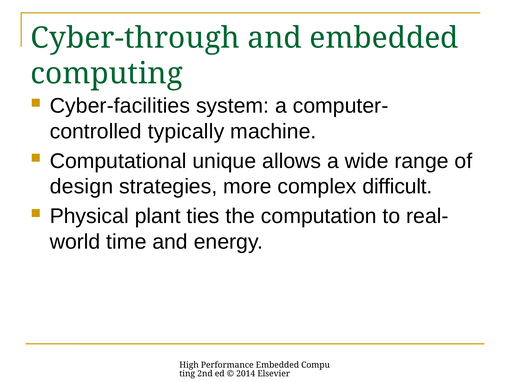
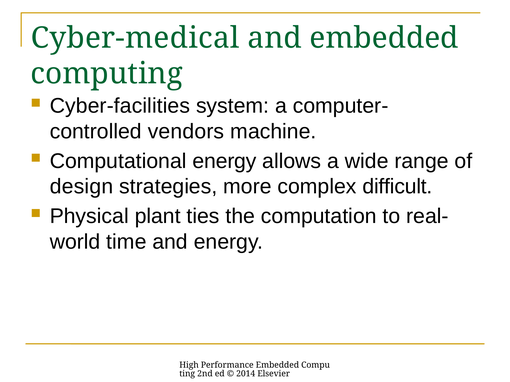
Cyber-through: Cyber-through -> Cyber-medical
typically: typically -> vendors
Computational unique: unique -> energy
